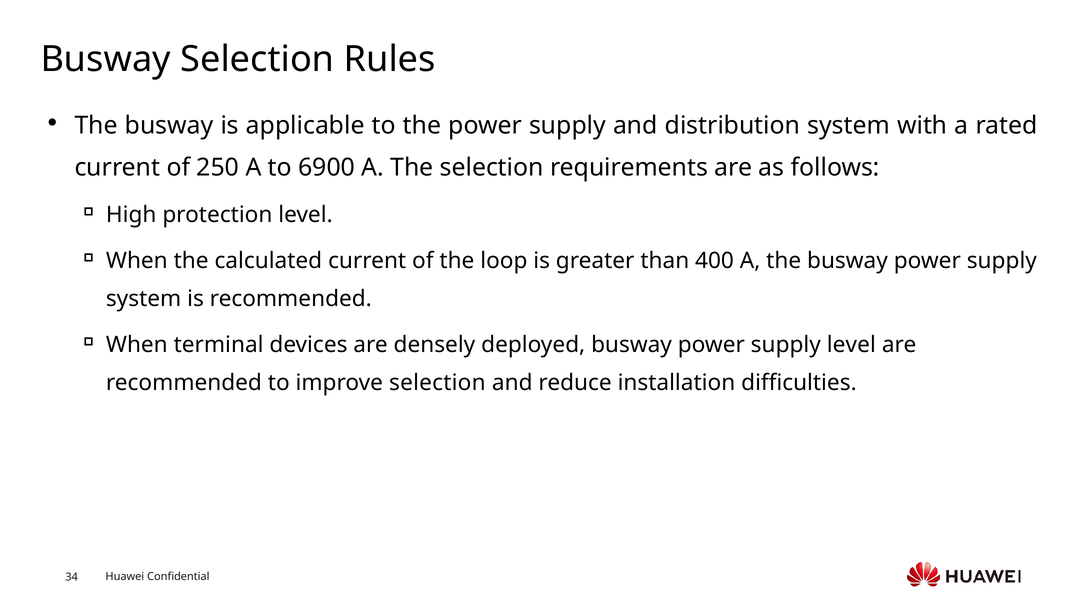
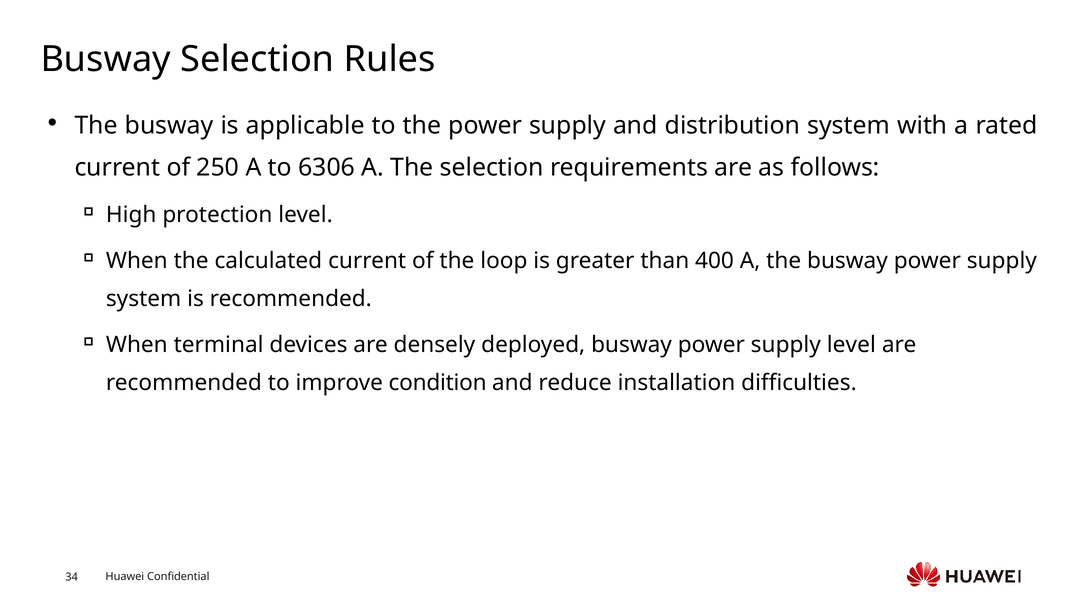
6900: 6900 -> 6306
improve selection: selection -> condition
